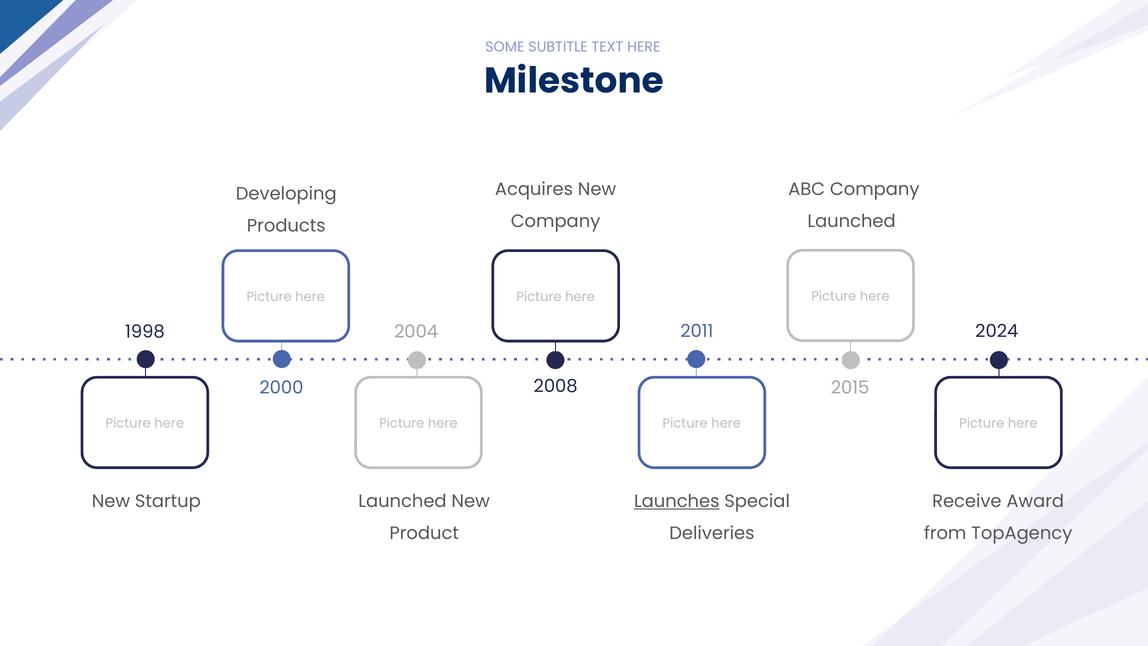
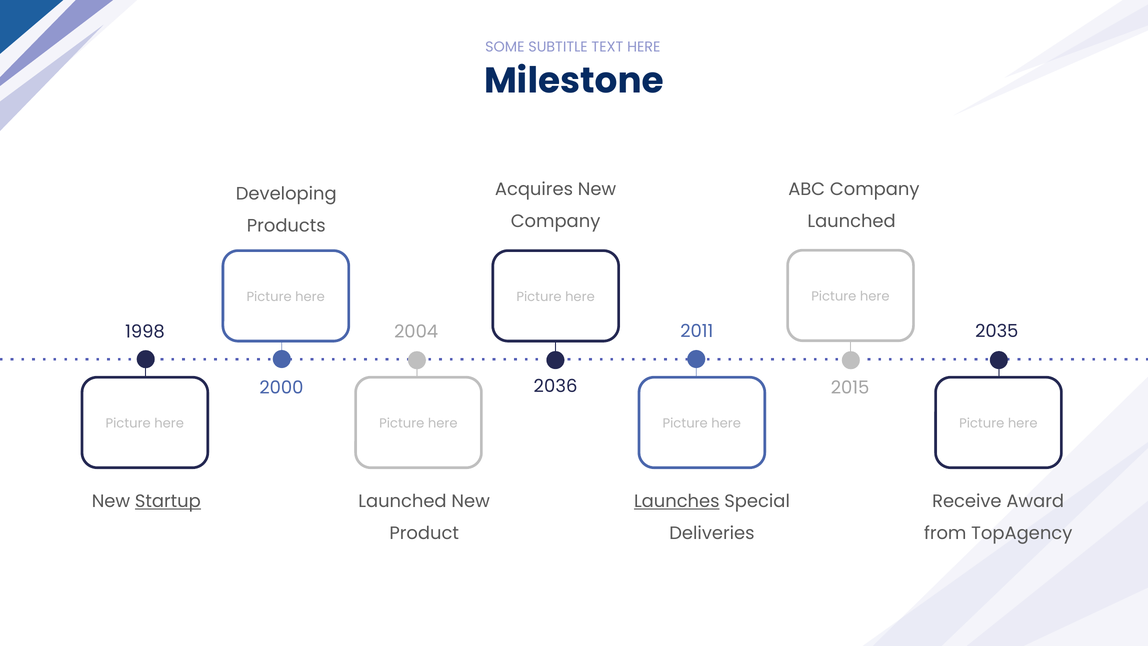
2024: 2024 -> 2035
2008: 2008 -> 2036
Startup underline: none -> present
